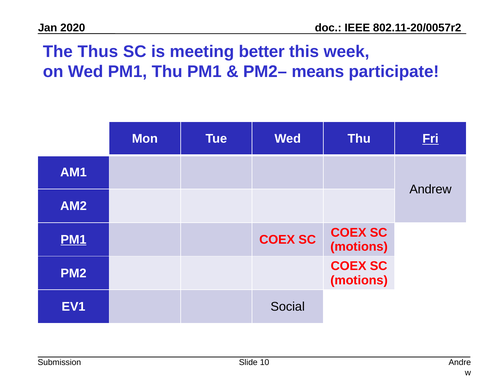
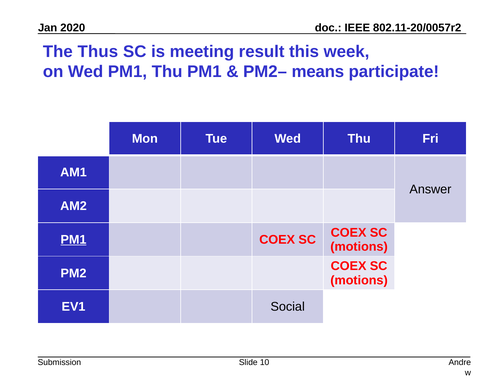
better: better -> result
Fri underline: present -> none
Andrew: Andrew -> Answer
